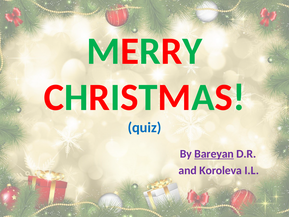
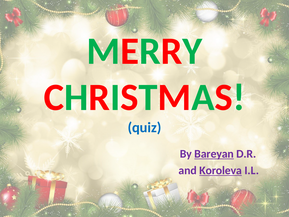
Koroleva underline: none -> present
